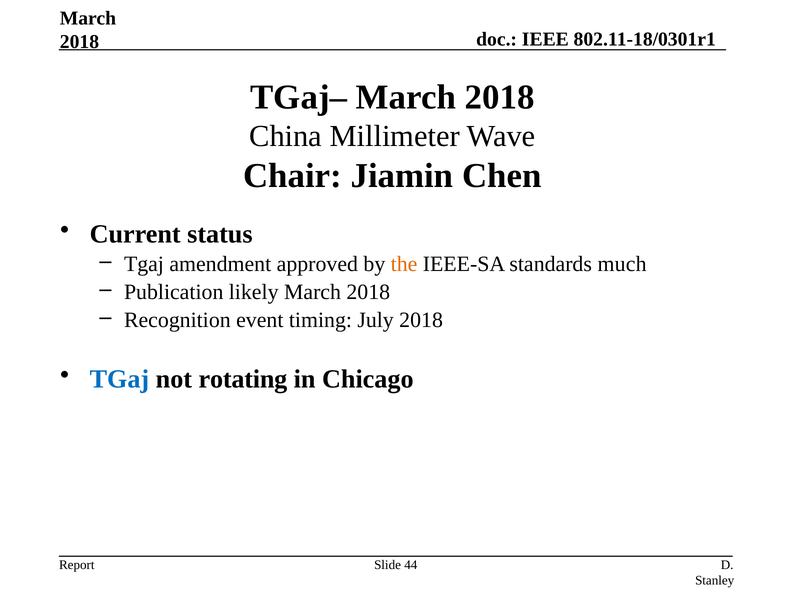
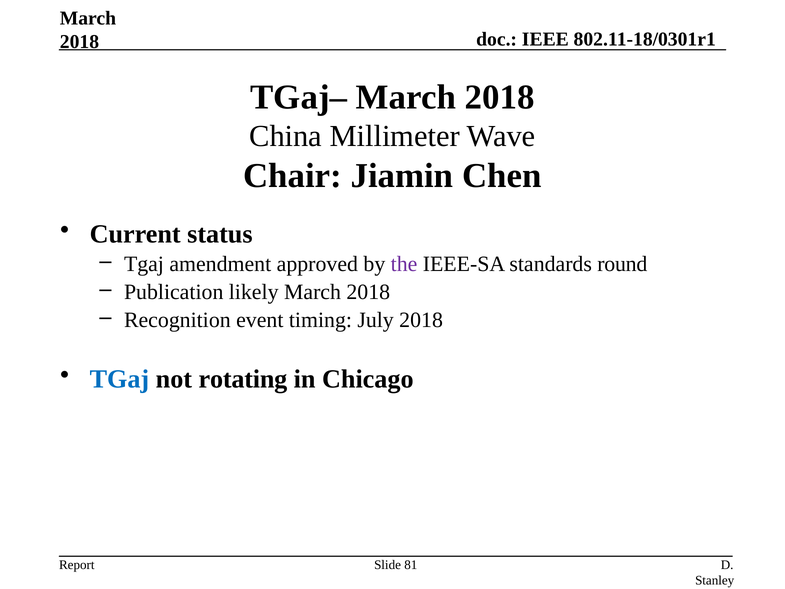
the colour: orange -> purple
much: much -> round
44: 44 -> 81
